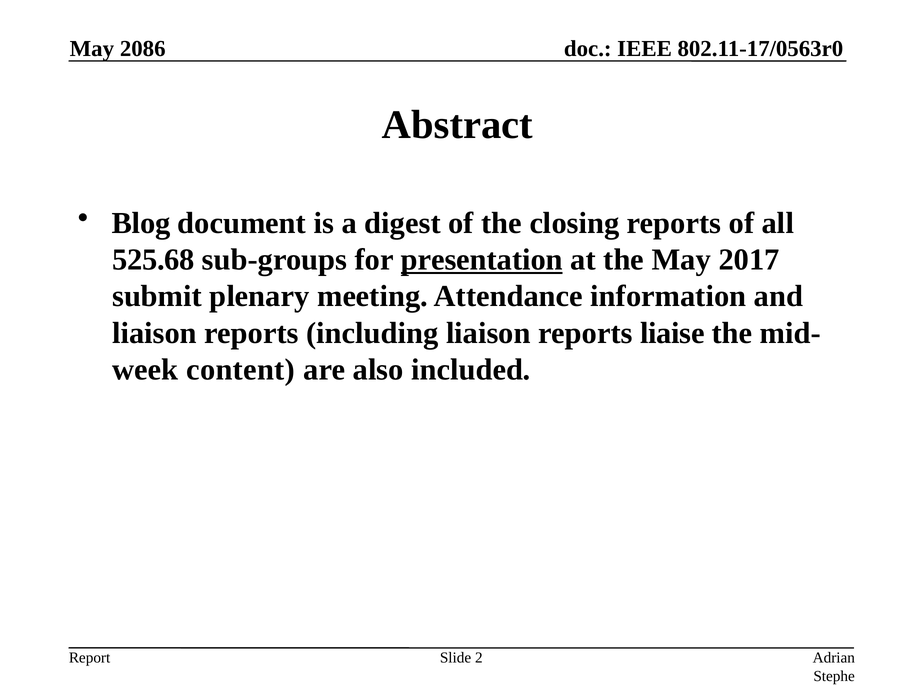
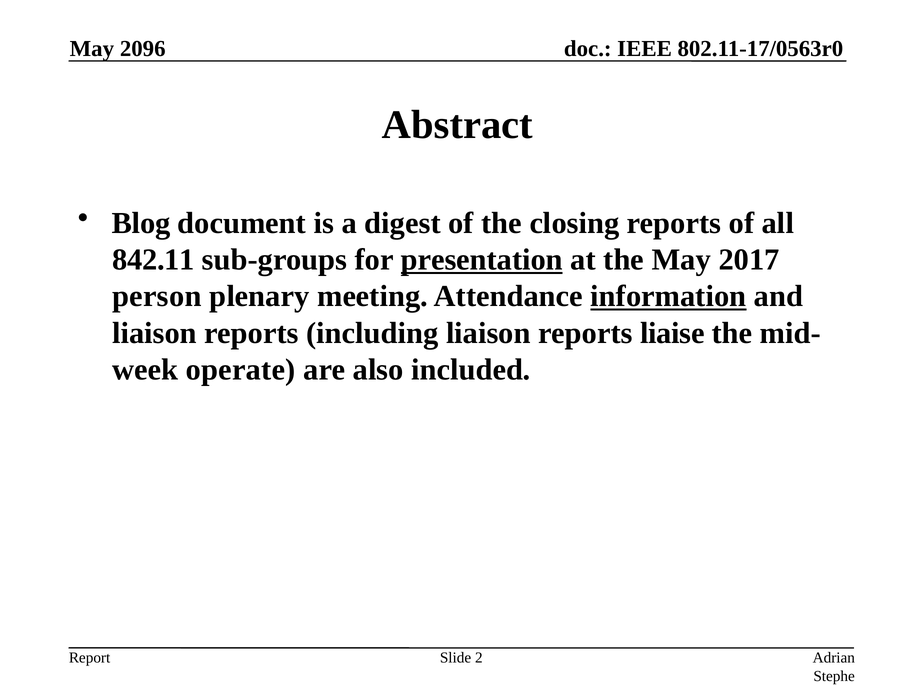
2086: 2086 -> 2096
525.68: 525.68 -> 842.11
submit: submit -> person
information underline: none -> present
content: content -> operate
